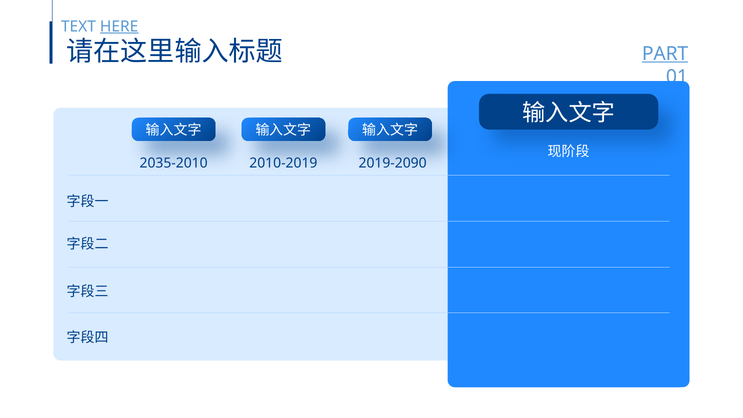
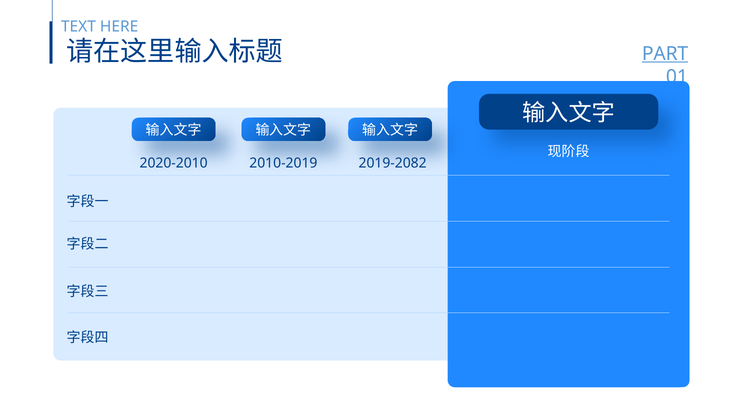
HERE underline: present -> none
2035-2010: 2035-2010 -> 2020-2010
2019-2090: 2019-2090 -> 2019-2082
